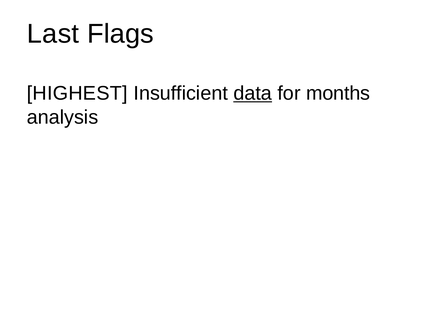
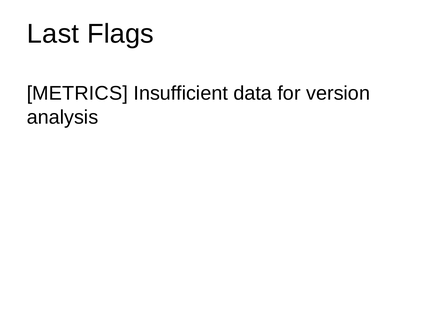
HIGHEST: HIGHEST -> METRICS
data underline: present -> none
months: months -> version
